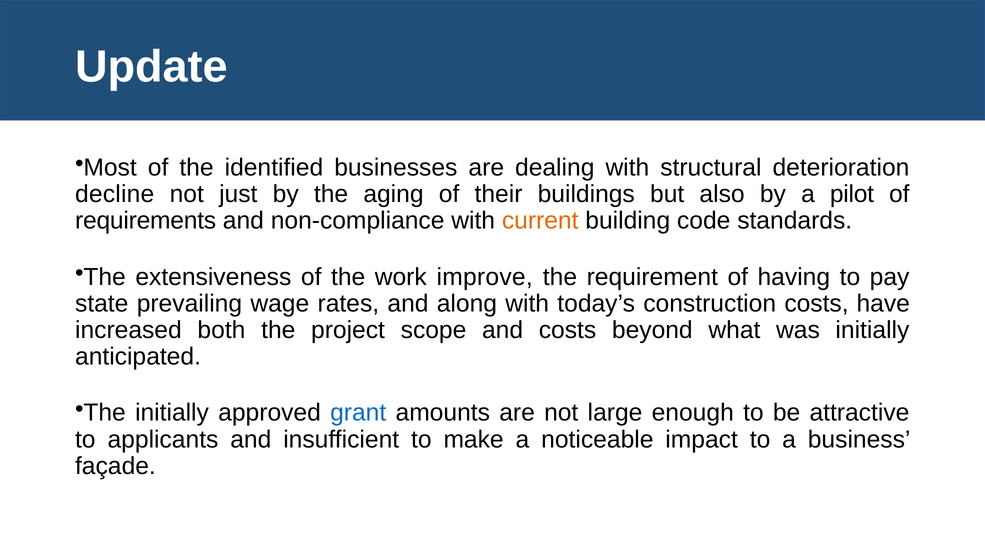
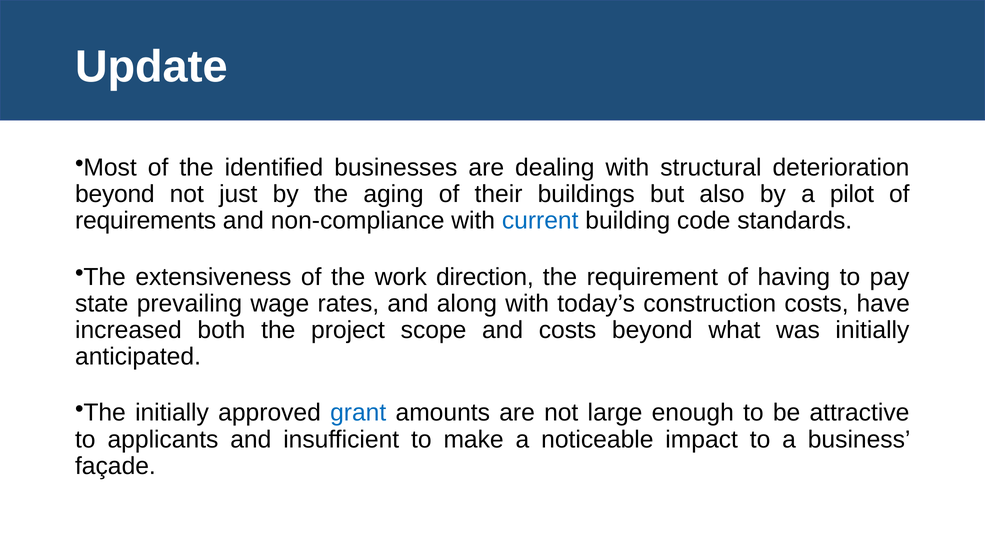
decline at (115, 194): decline -> beyond
current colour: orange -> blue
improve: improve -> direction
